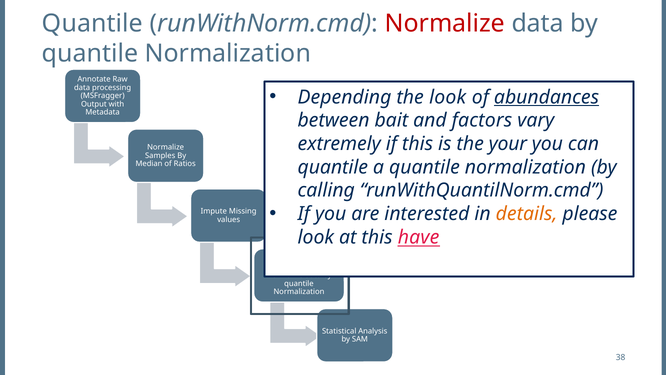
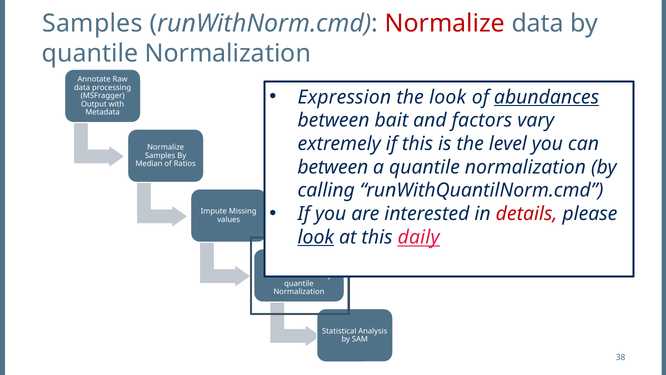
Quantile at (93, 23): Quantile -> Samples
Depending: Depending -> Expression
your: your -> level
quantile at (333, 167): quantile -> between
details colour: orange -> red
look at (316, 237) underline: none -> present
have: have -> daily
